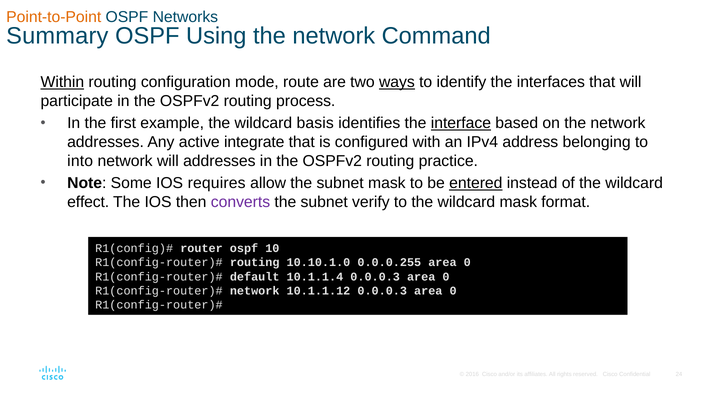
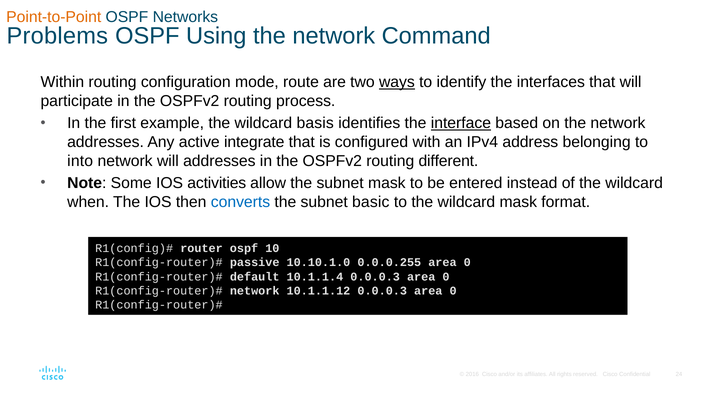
Summary: Summary -> Problems
Within underline: present -> none
practice: practice -> different
requires: requires -> activities
entered underline: present -> none
effect: effect -> when
converts colour: purple -> blue
verify: verify -> basic
routing at (255, 262): routing -> passive
